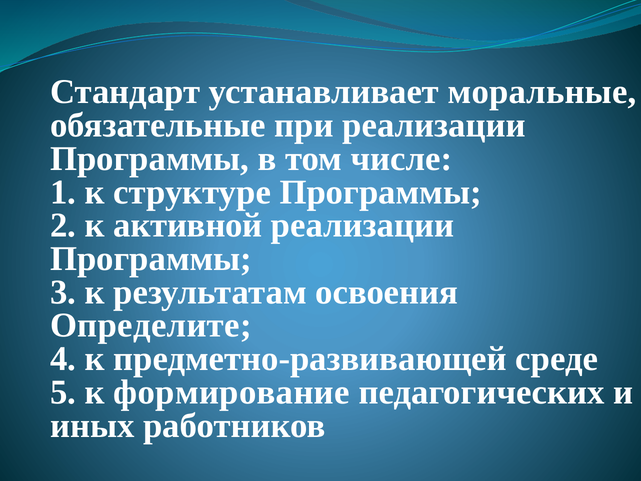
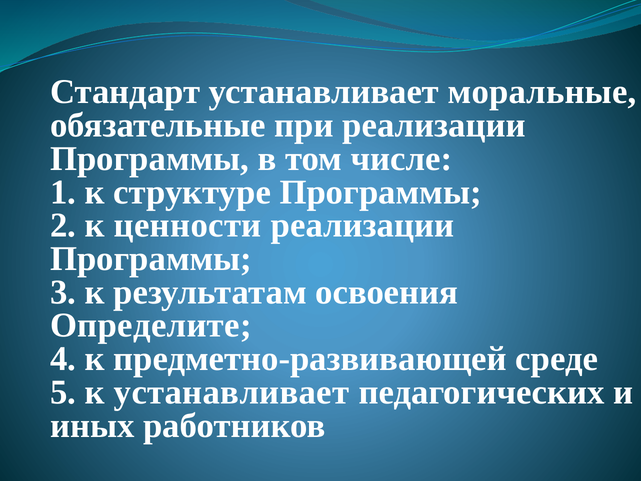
активной: активной -> ценности
к формирование: формирование -> устанавливает
